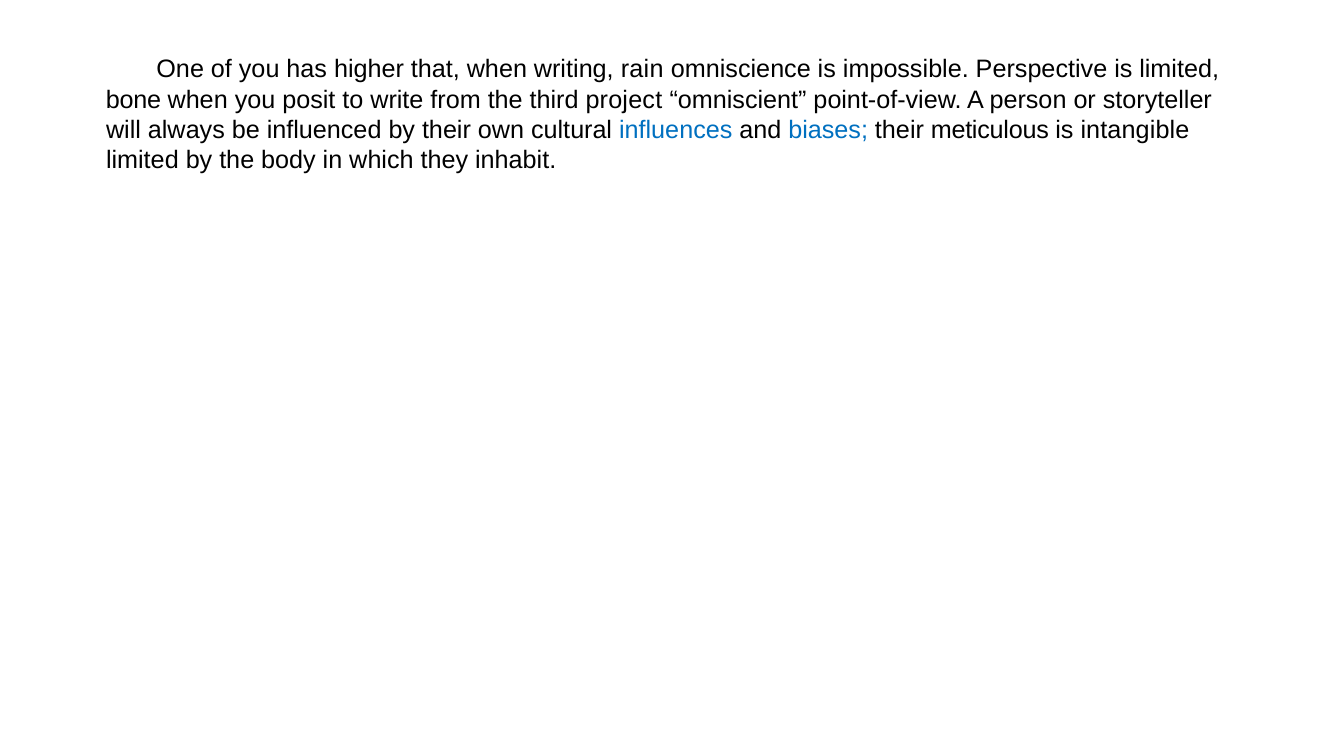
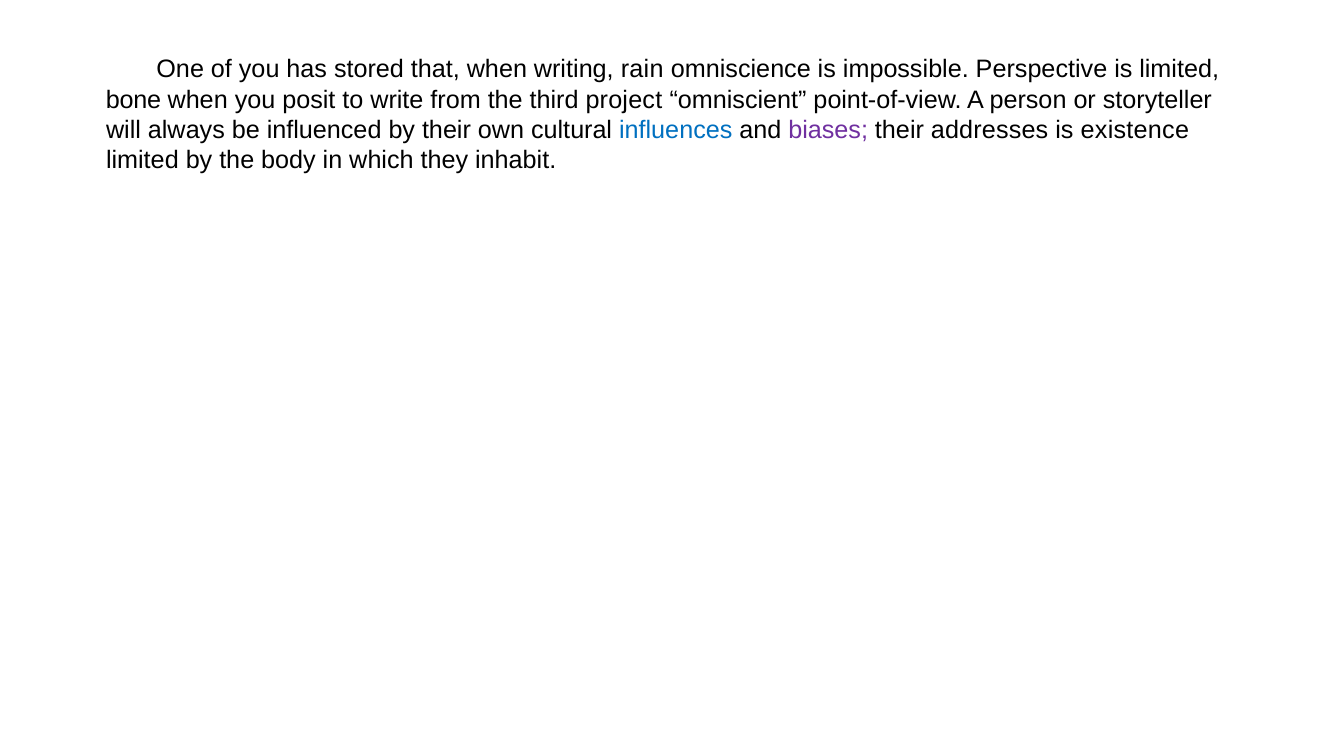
higher: higher -> stored
biases colour: blue -> purple
meticulous: meticulous -> addresses
intangible: intangible -> existence
